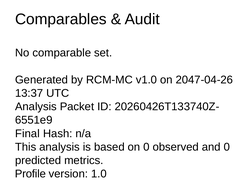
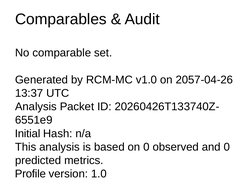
2047-04-26: 2047-04-26 -> 2057-04-26
Final: Final -> Initial
